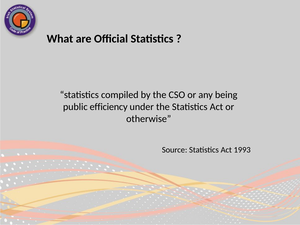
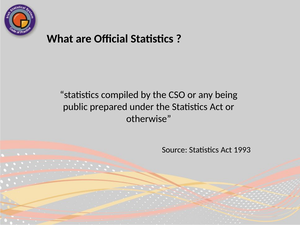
efficiency: efficiency -> prepared
